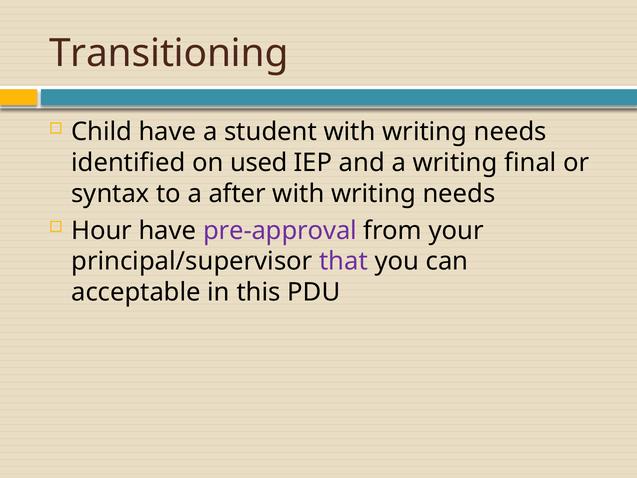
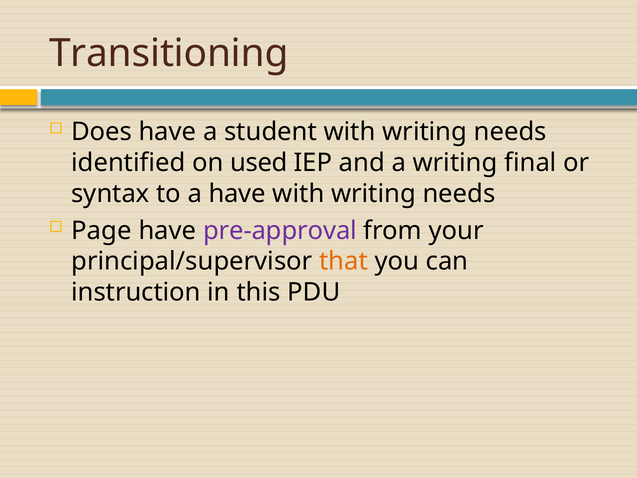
Child: Child -> Does
a after: after -> have
Hour: Hour -> Page
that colour: purple -> orange
acceptable: acceptable -> instruction
